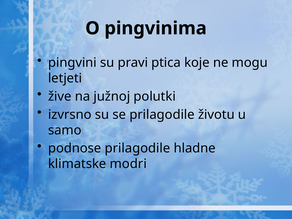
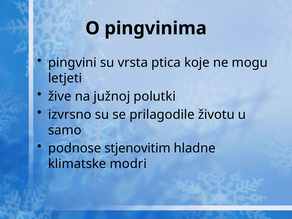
pravi: pravi -> vrsta
podnose prilagodile: prilagodile -> stjenovitim
